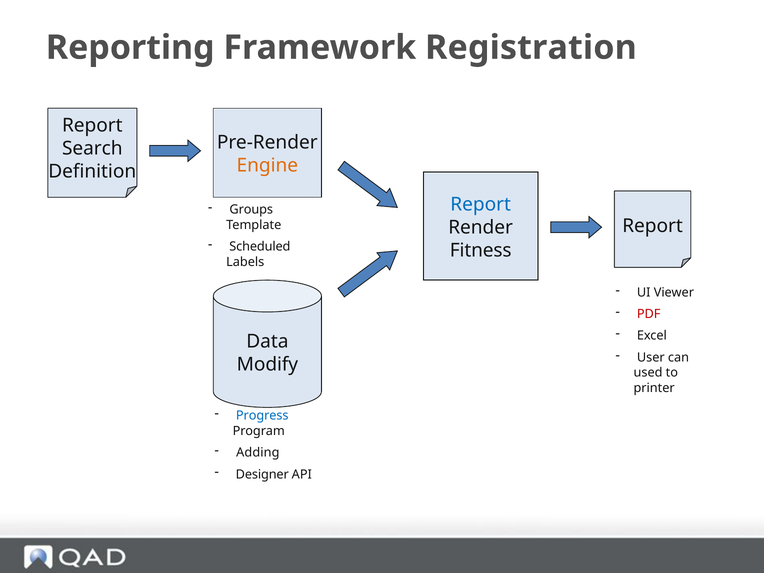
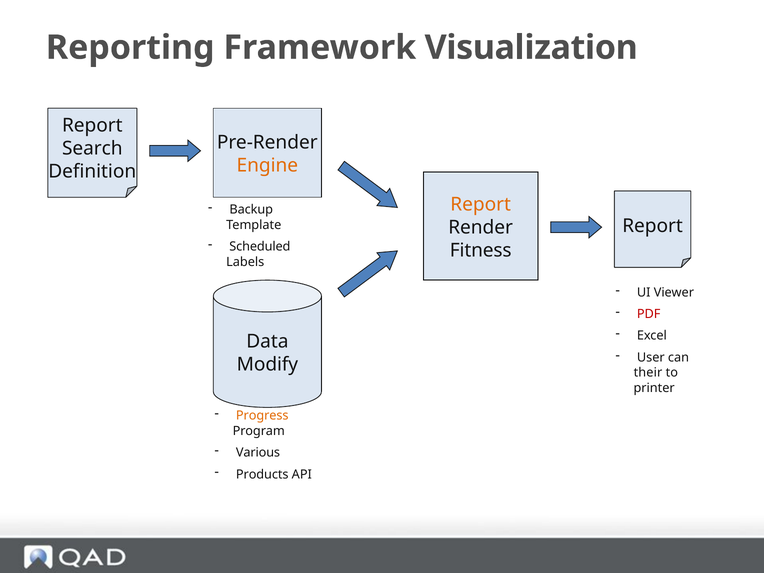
Registration: Registration -> Visualization
Report at (481, 204) colour: blue -> orange
Groups: Groups -> Backup
used: used -> their
Progress colour: blue -> orange
Adding: Adding -> Various
Designer: Designer -> Products
